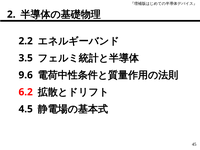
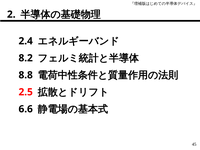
2.2: 2.2 -> 2.4
3.5: 3.5 -> 8.2
9.6: 9.6 -> 8.8
6.2: 6.2 -> 2.5
4.5: 4.5 -> 6.6
